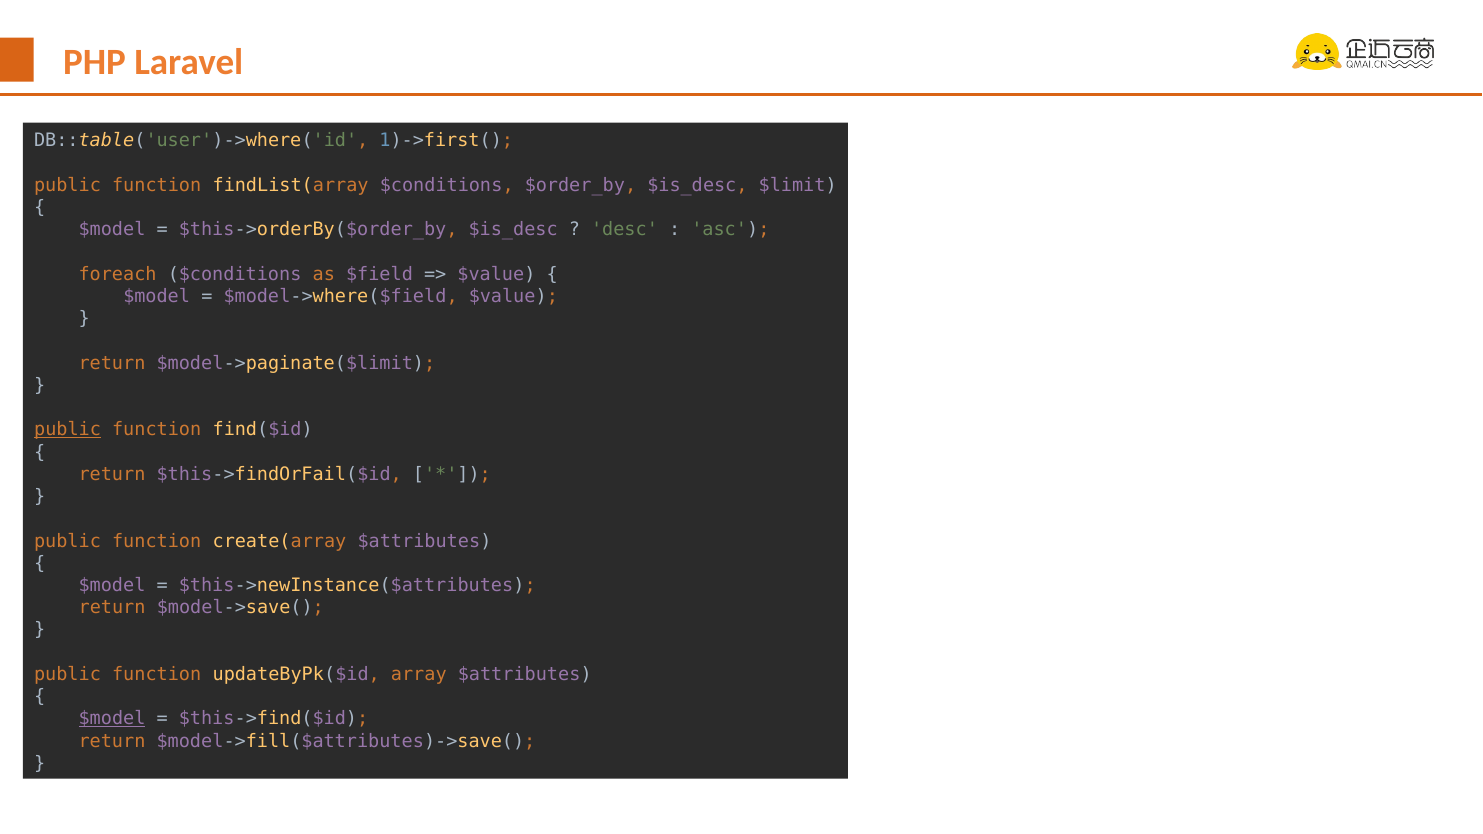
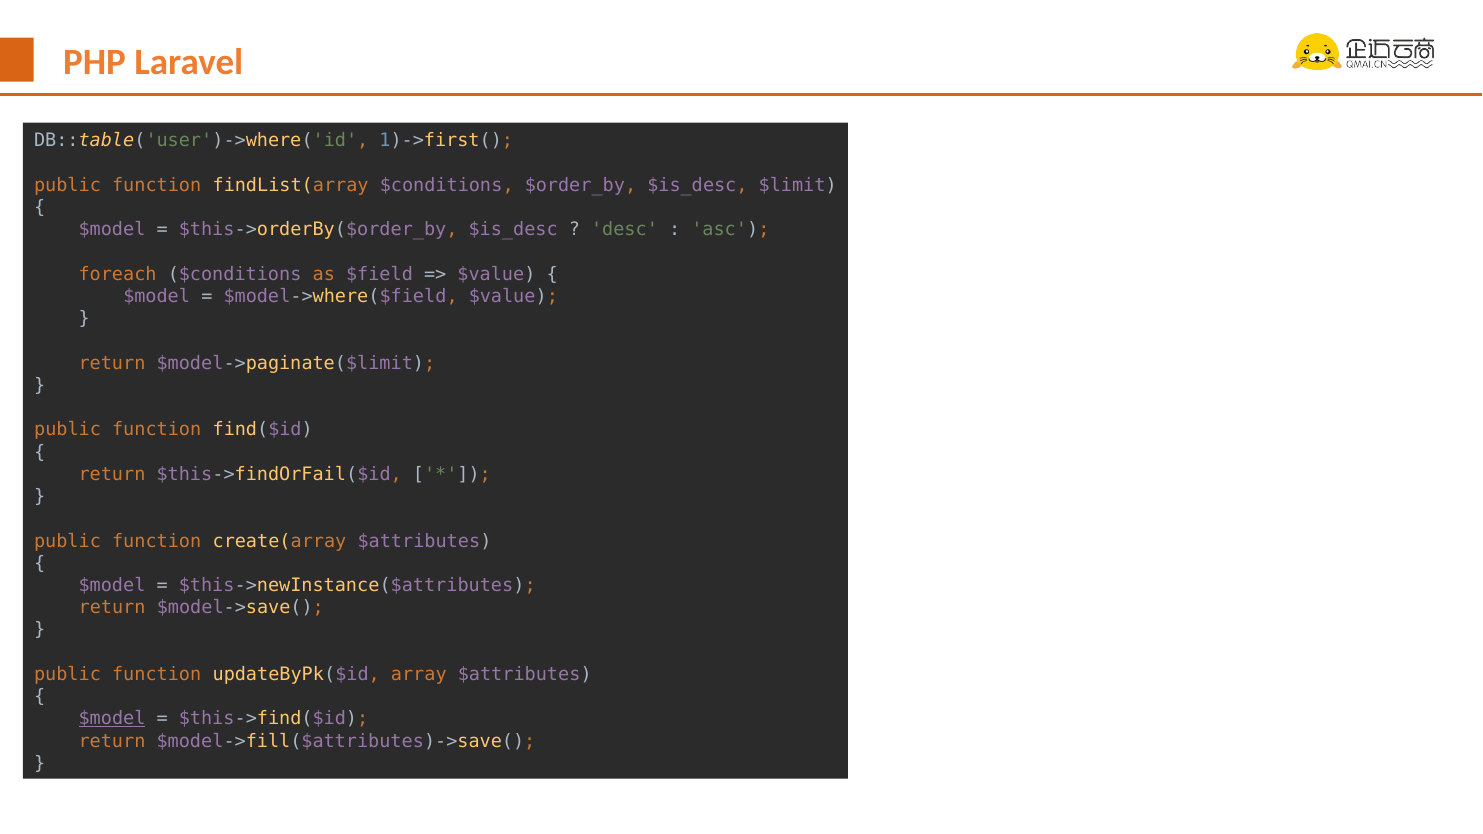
public at (68, 430) underline: present -> none
